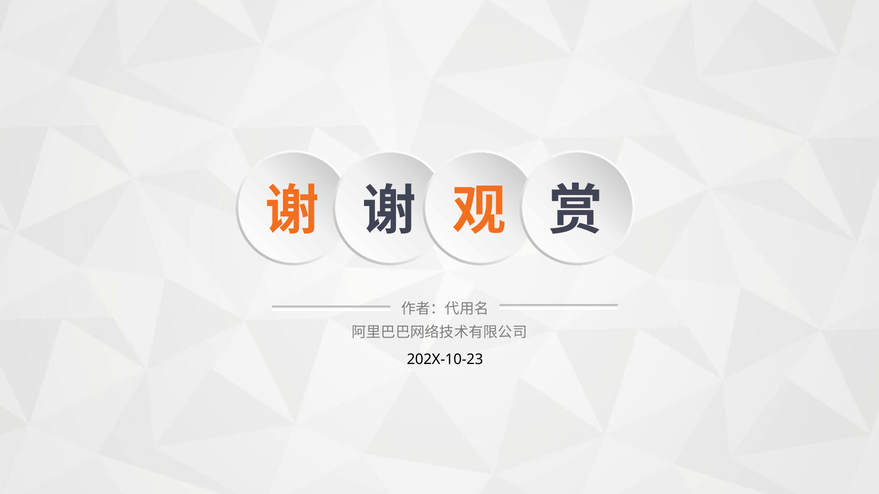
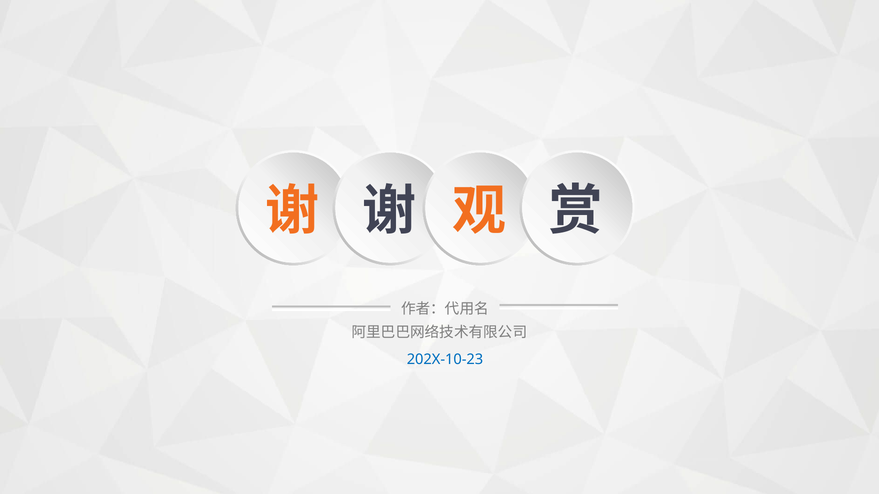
202X-10-23 colour: black -> blue
